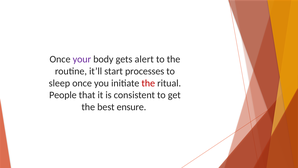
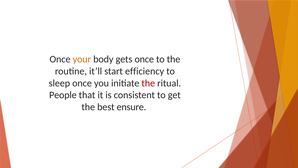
your colour: purple -> orange
gets alert: alert -> once
processes: processes -> efficiency
